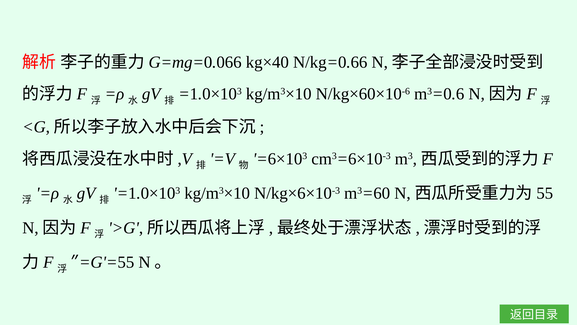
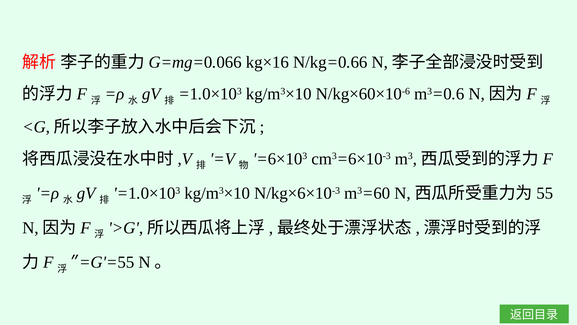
kg×40: kg×40 -> kg×16
